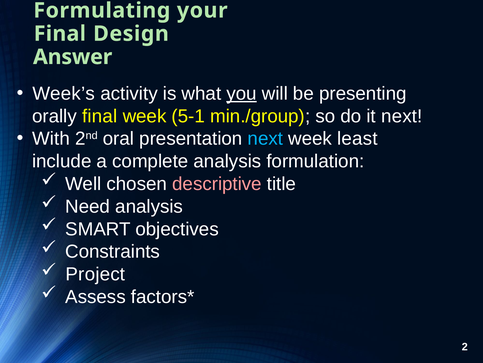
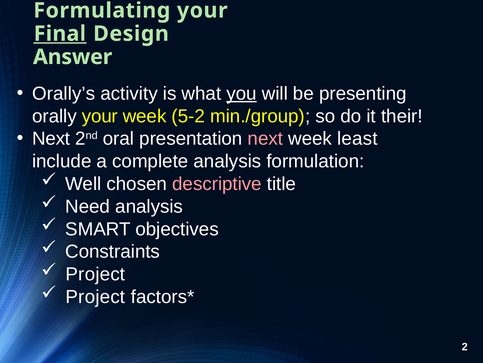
Final at (60, 34) underline: none -> present
Week’s: Week’s -> Orally’s
orally final: final -> your
5-1: 5-1 -> 5-2
it next: next -> their
With at (51, 138): With -> Next
next at (265, 138) colour: light blue -> pink
Assess at (96, 296): Assess -> Project
